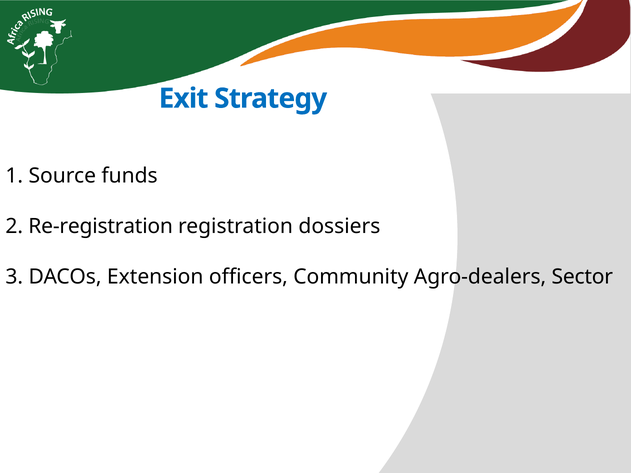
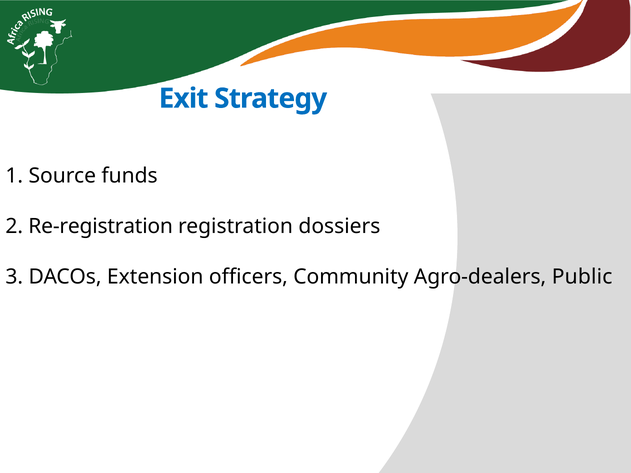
Sector: Sector -> Public
